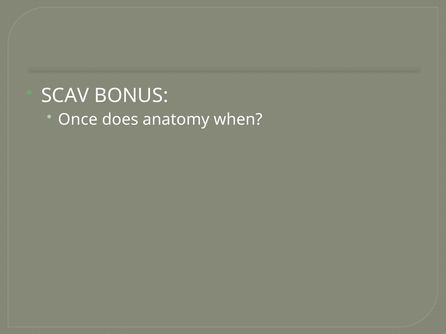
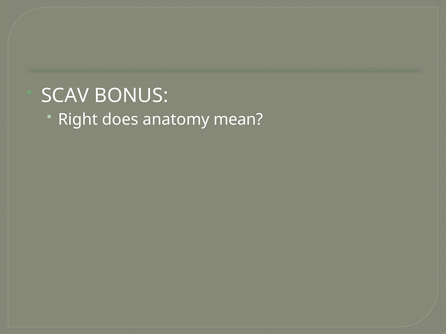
Once: Once -> Right
when: when -> mean
